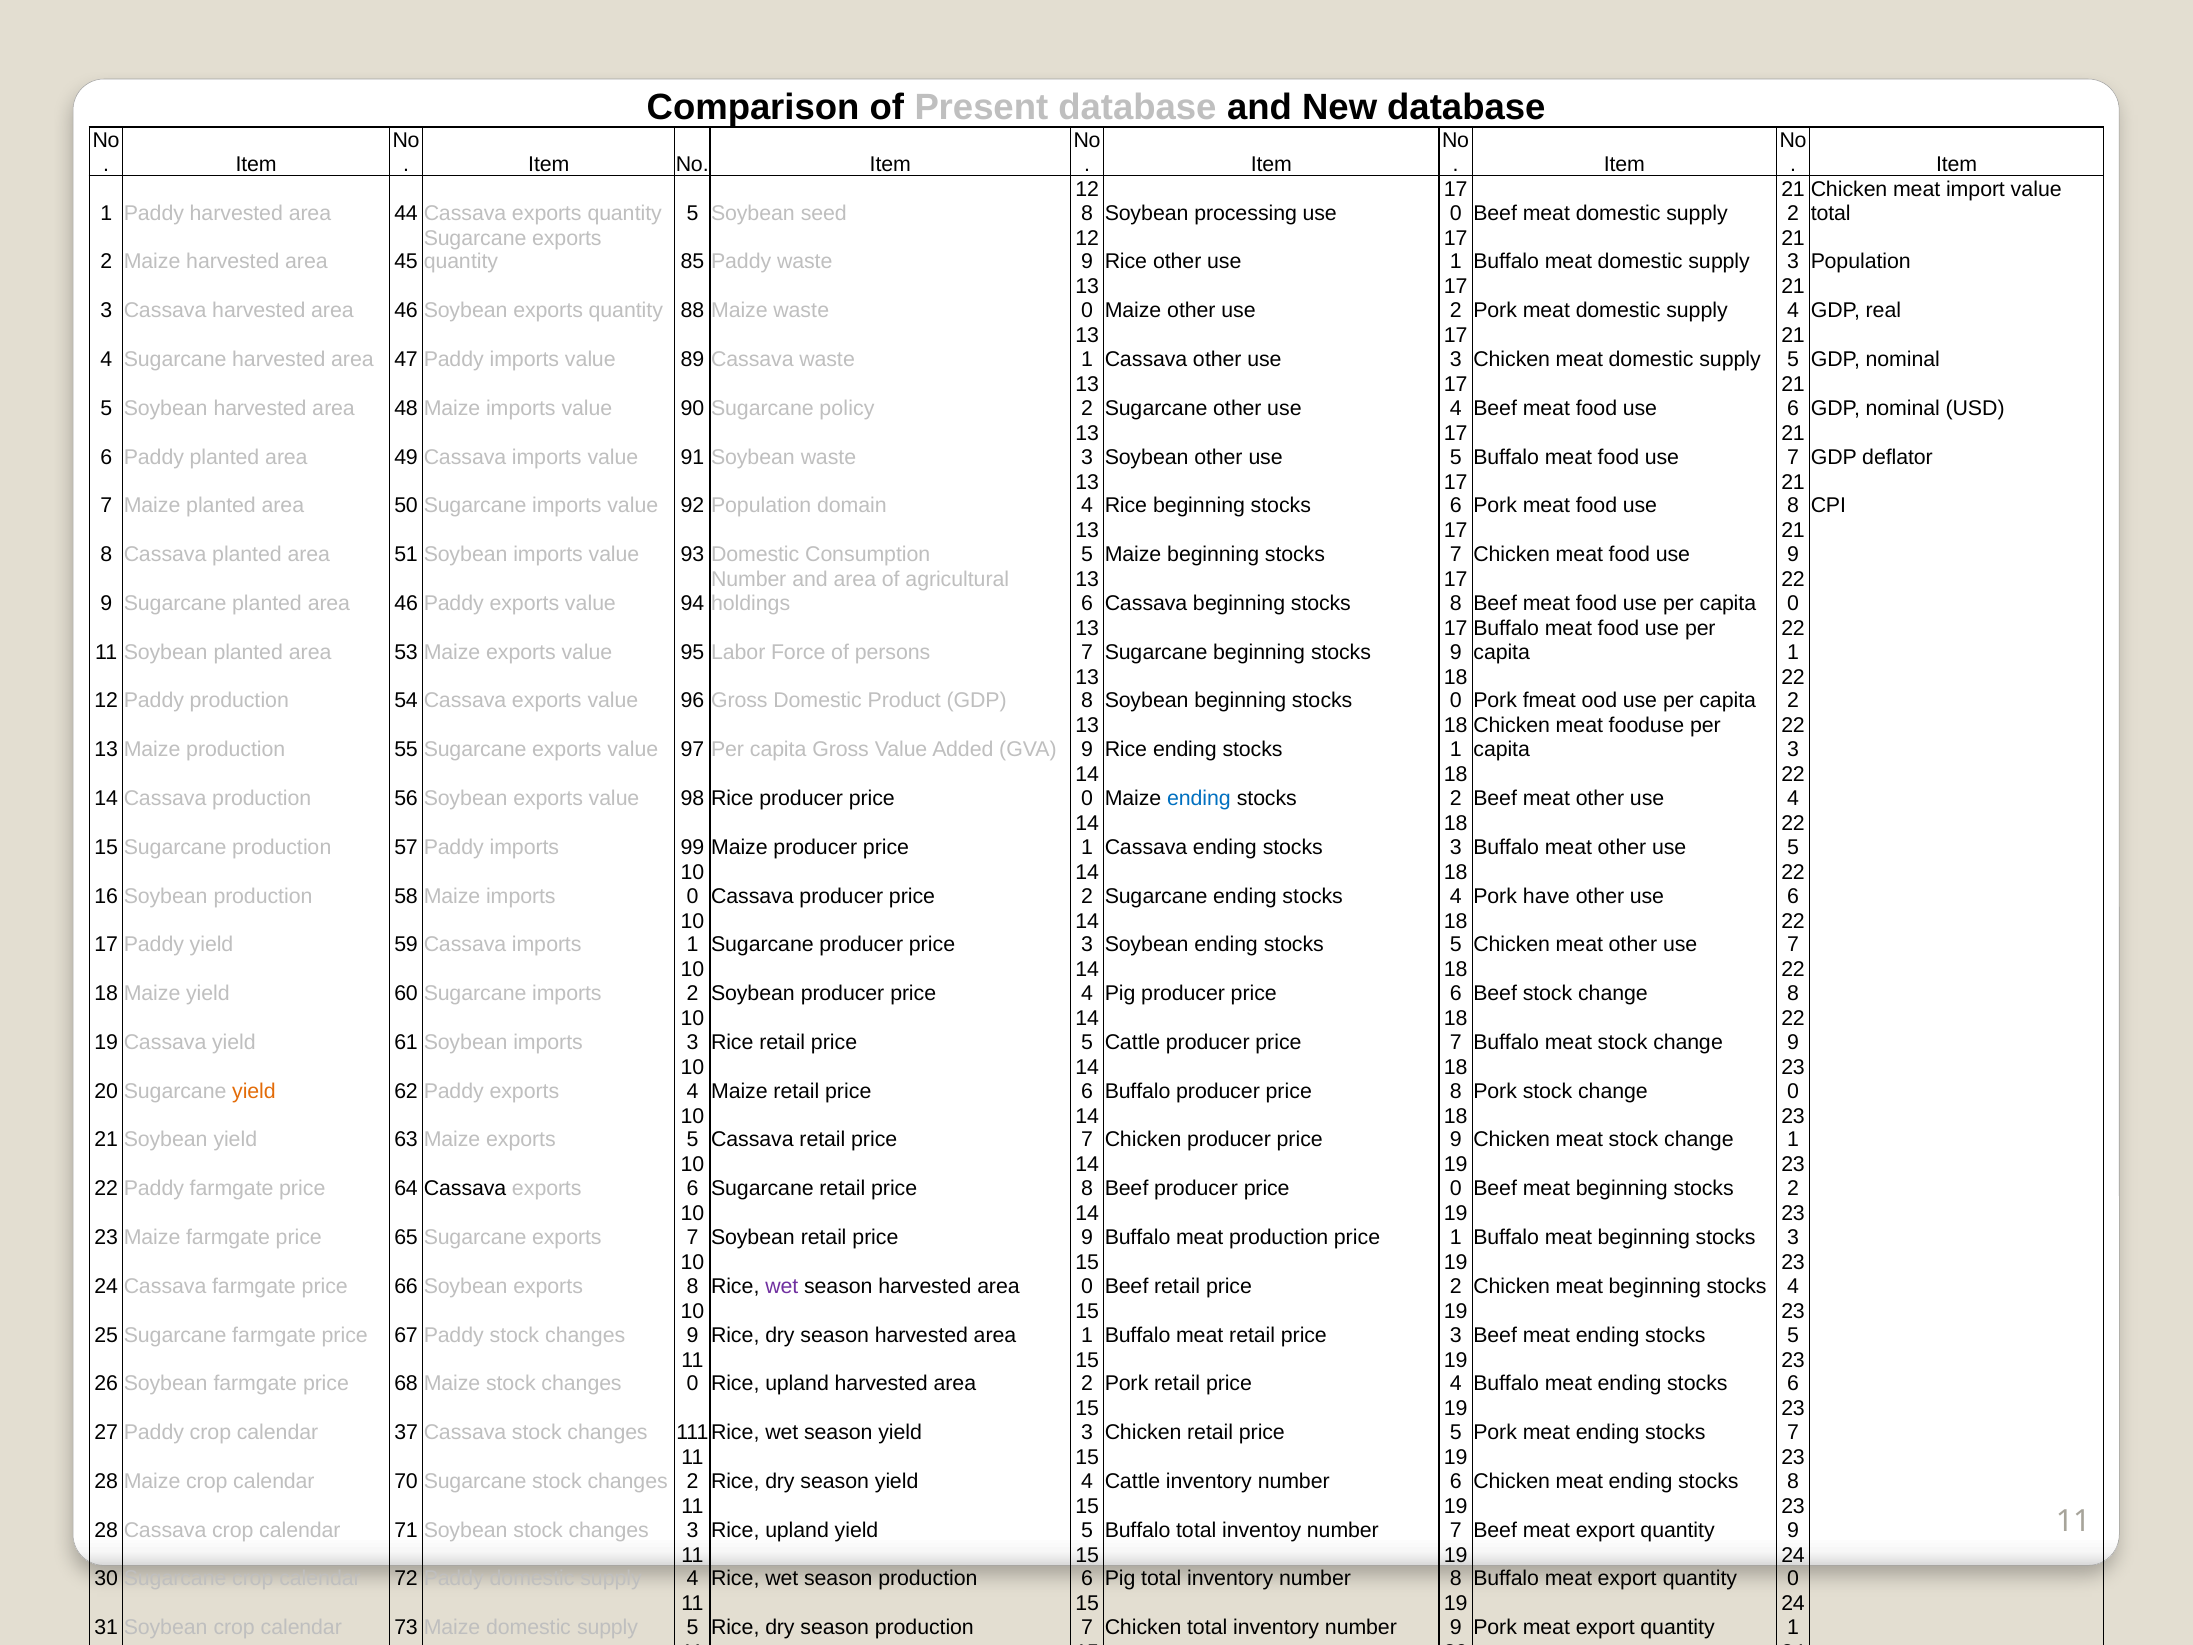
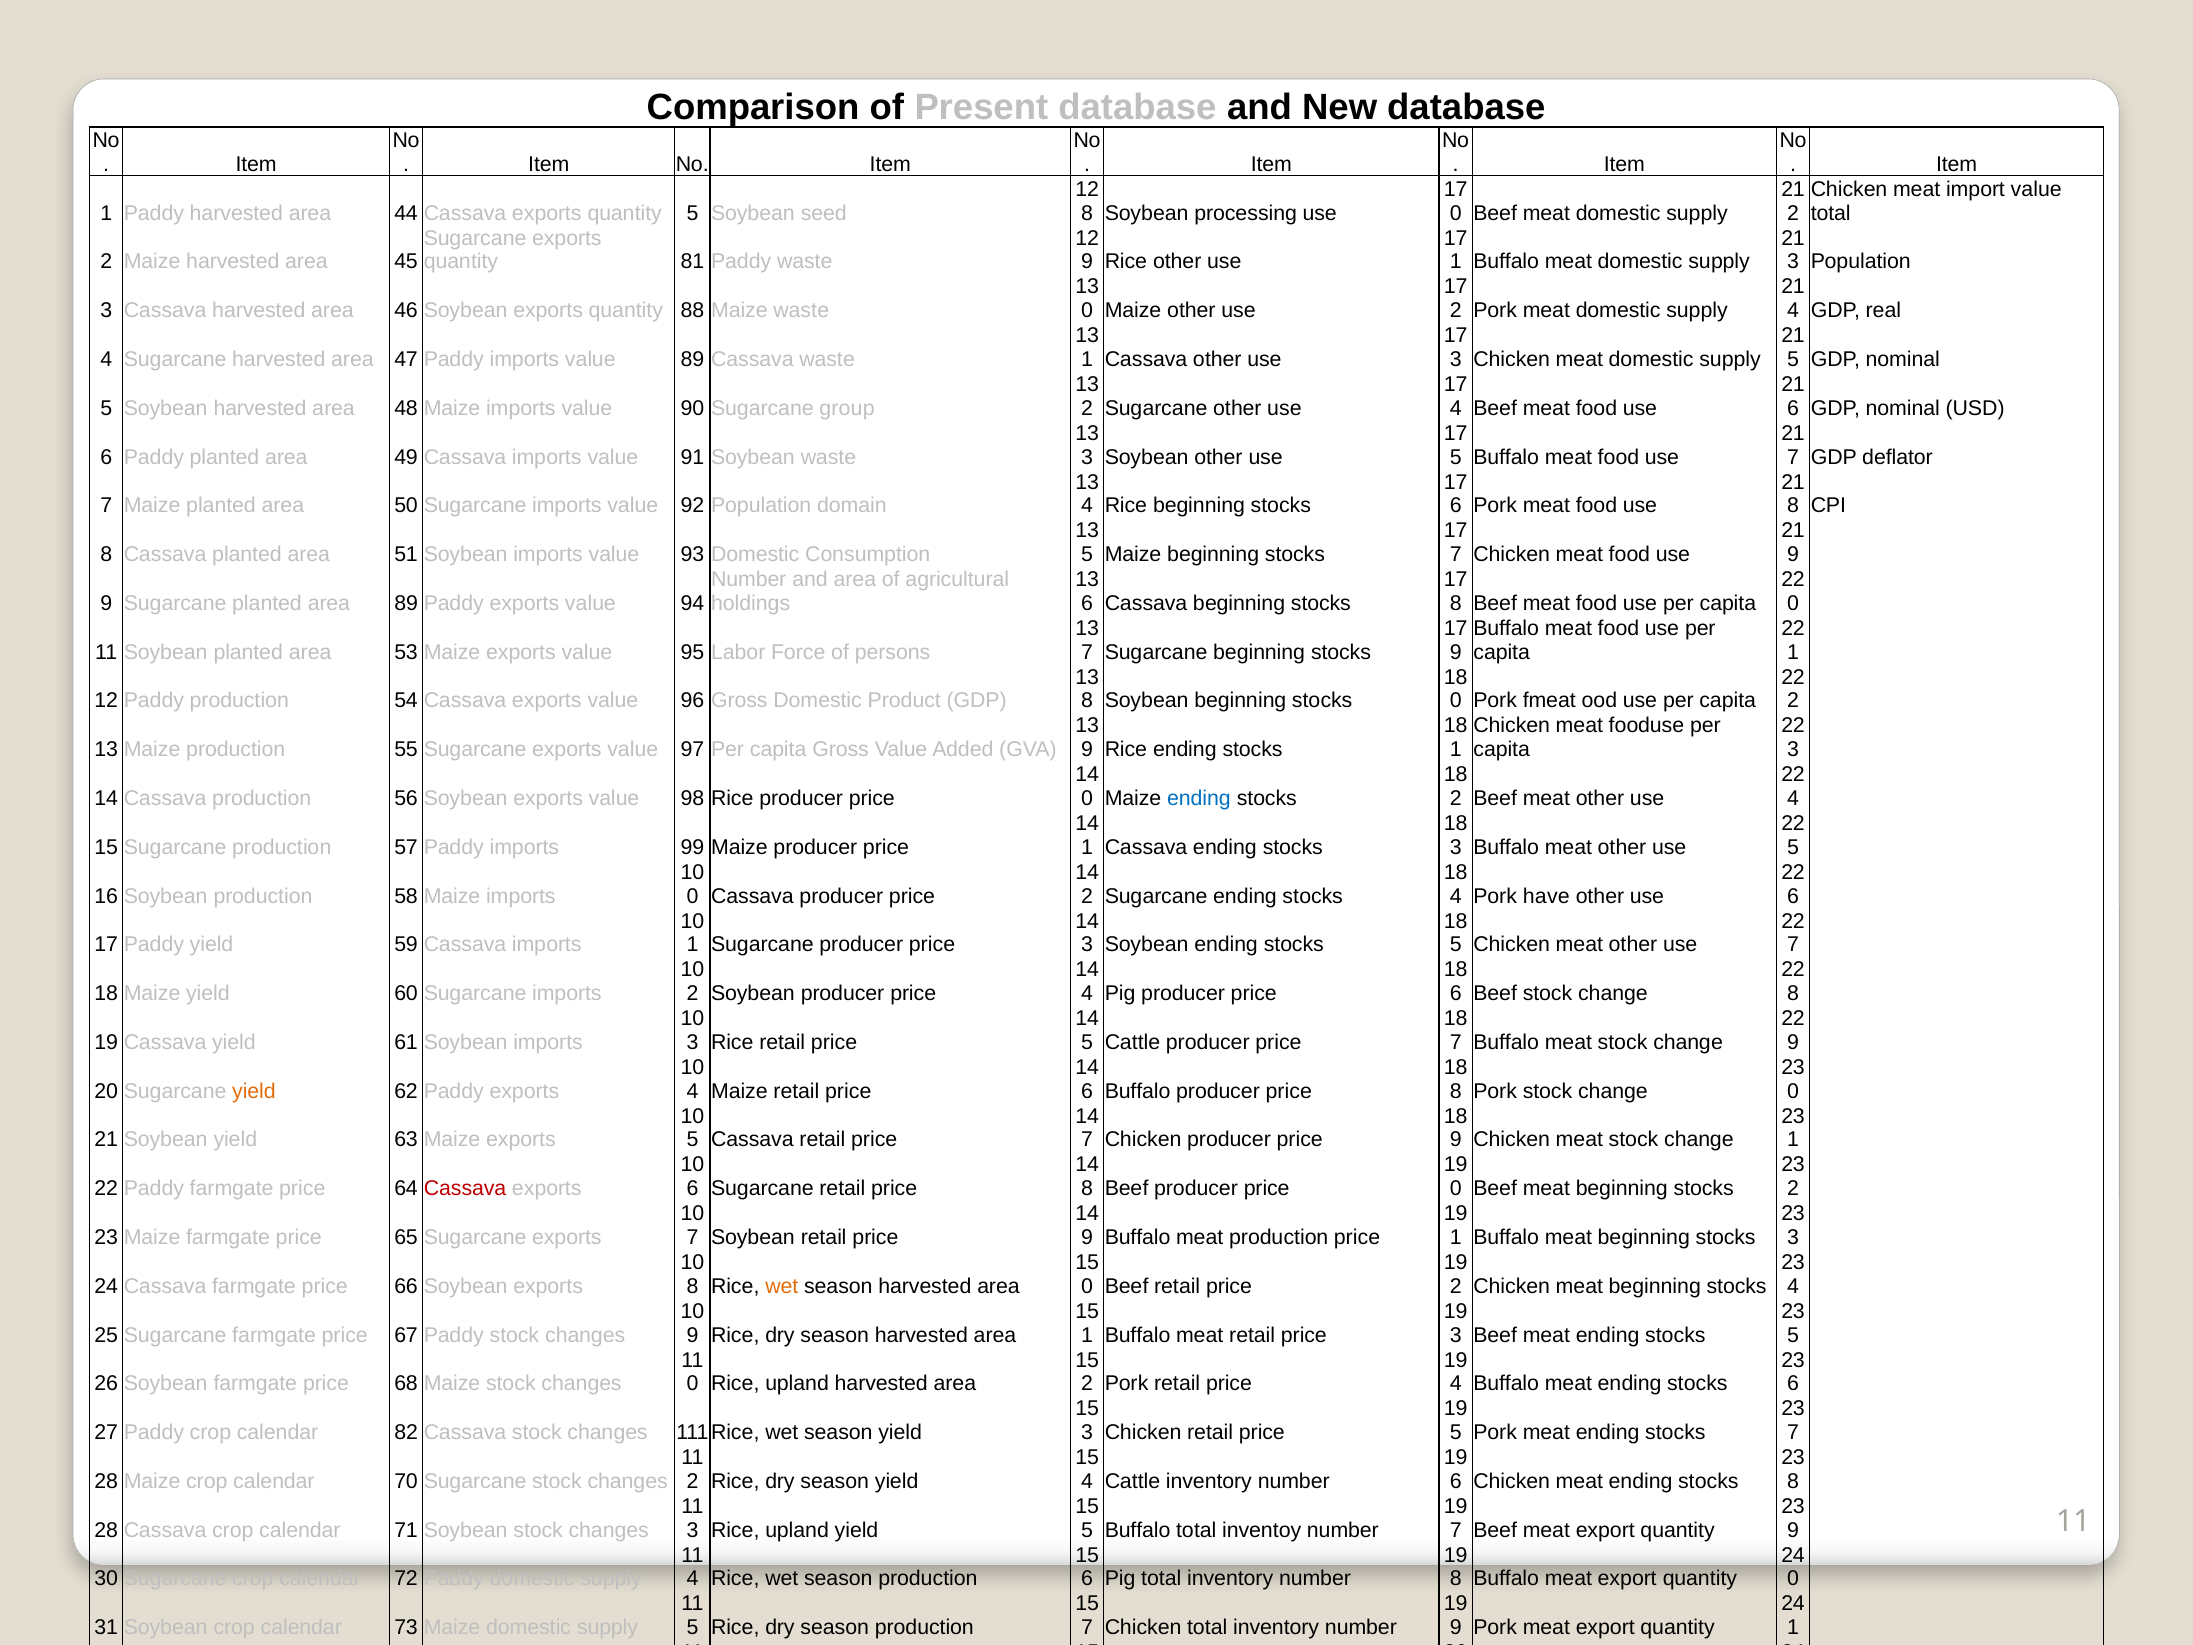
85 at (692, 262): 85 -> 81
policy: policy -> group
planted area 46: 46 -> 89
Cassava at (465, 1189) colour: black -> red
wet at (782, 1286) colour: purple -> orange
calendar 37: 37 -> 82
